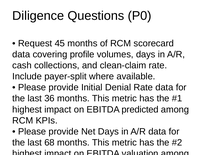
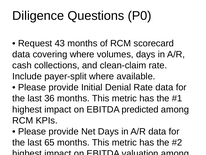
45: 45 -> 43
covering profile: profile -> where
68: 68 -> 65
